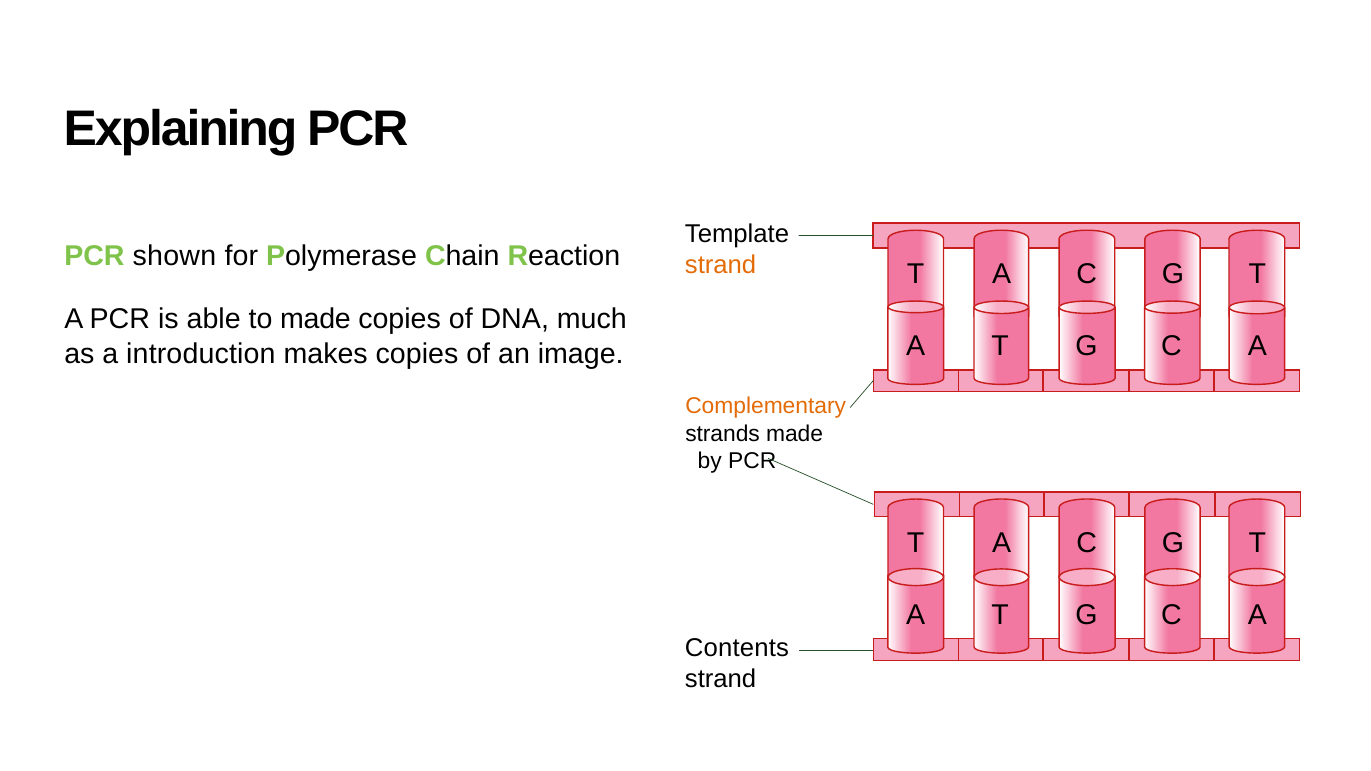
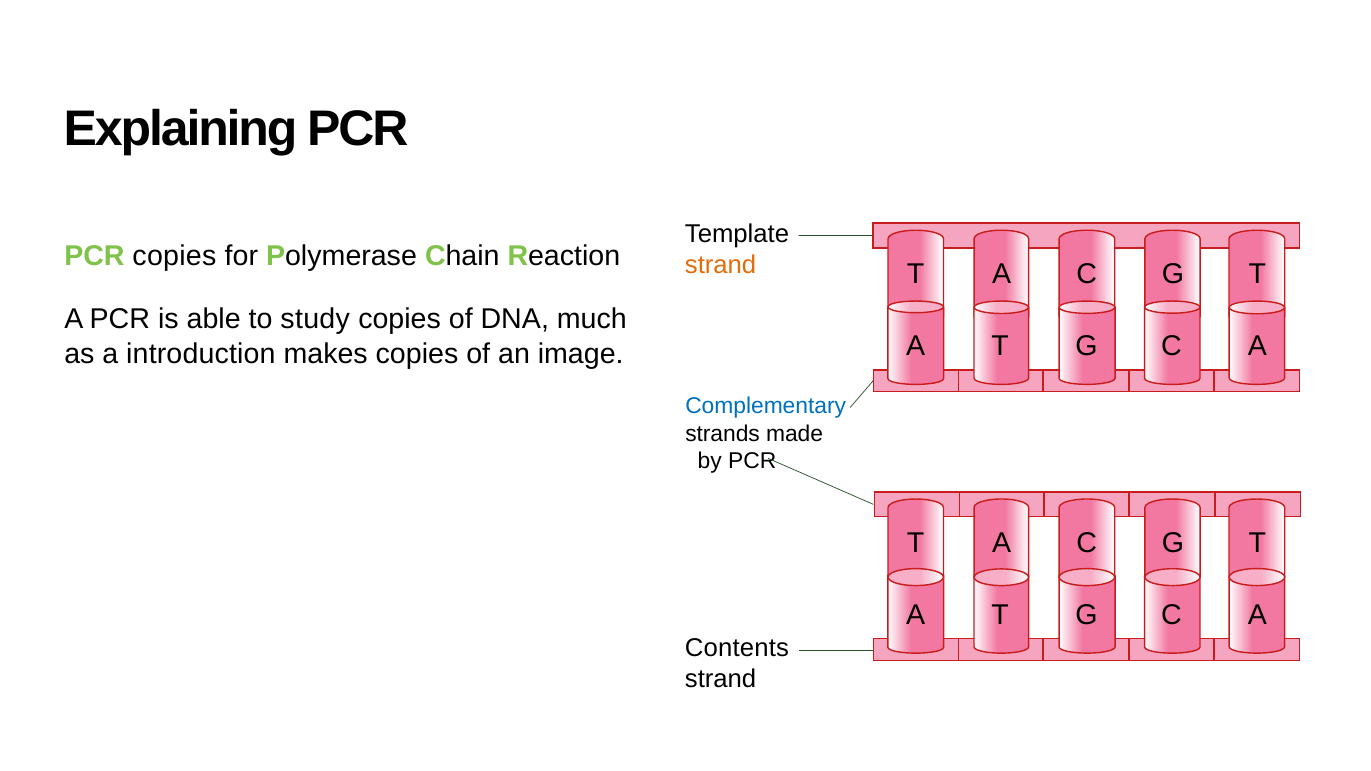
PCR shown: shown -> copies
to made: made -> study
Complementary colour: orange -> blue
